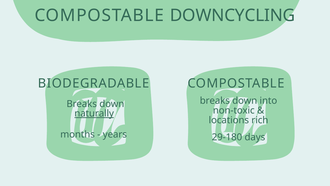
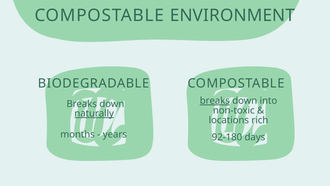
DOWNCYCLING: DOWNCYCLING -> ENVIRONMENT
breaks at (215, 101) underline: none -> present
29-180: 29-180 -> 92-180
